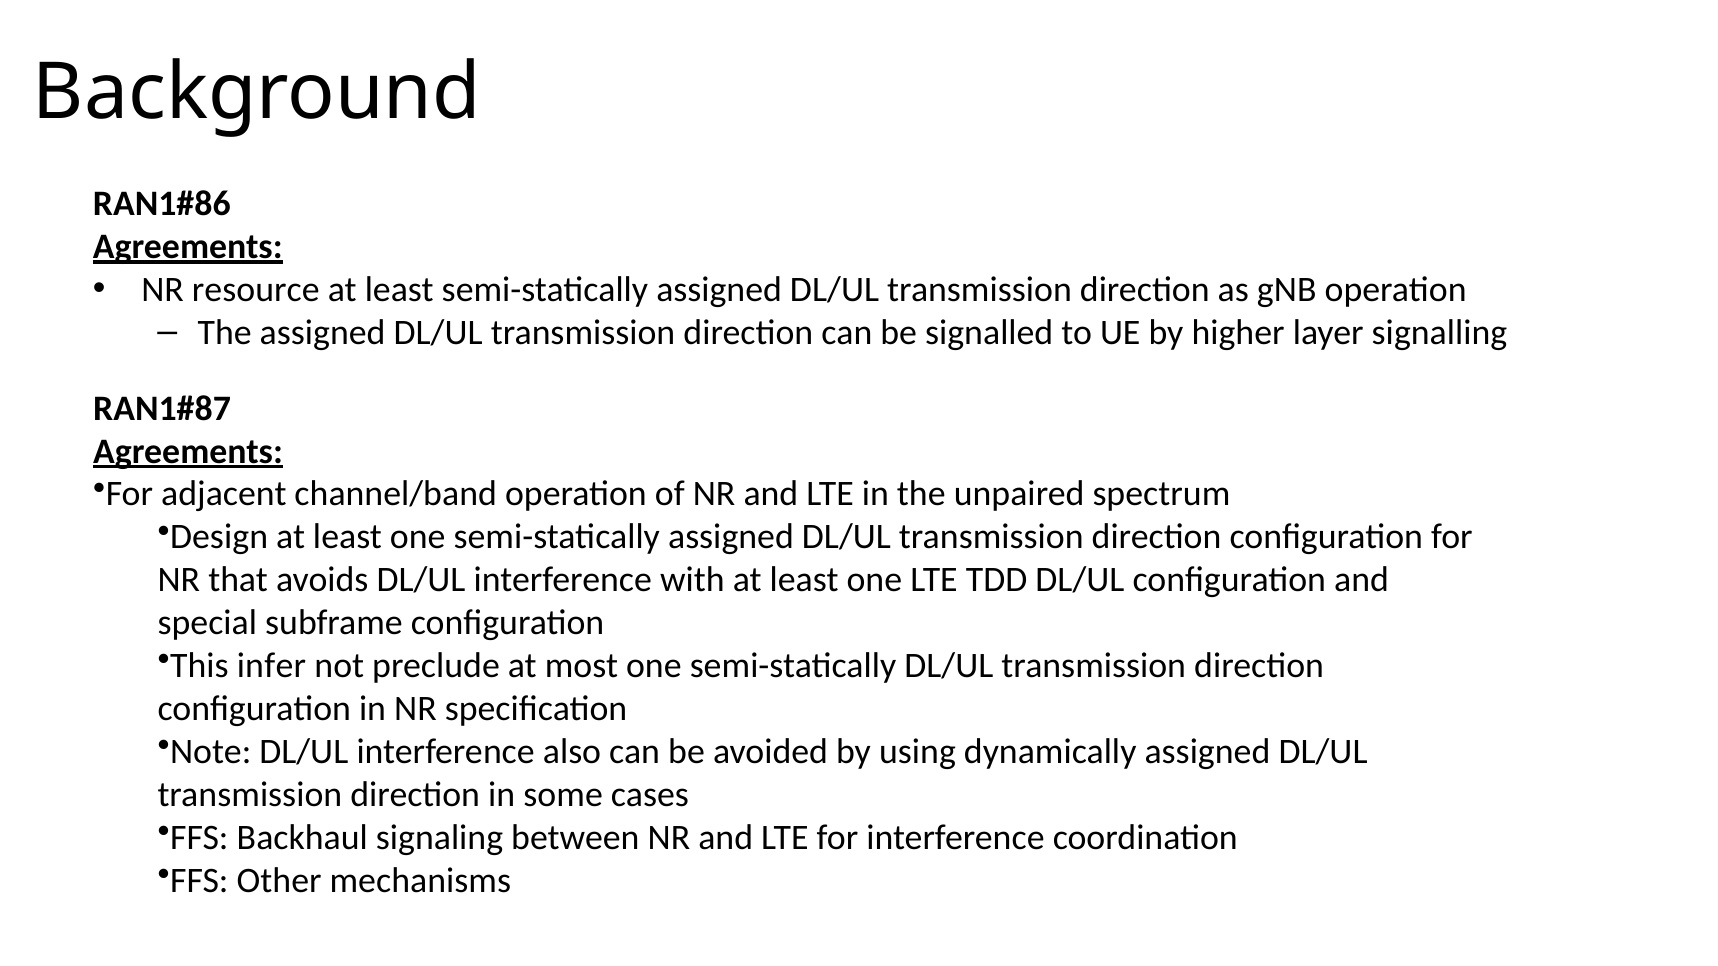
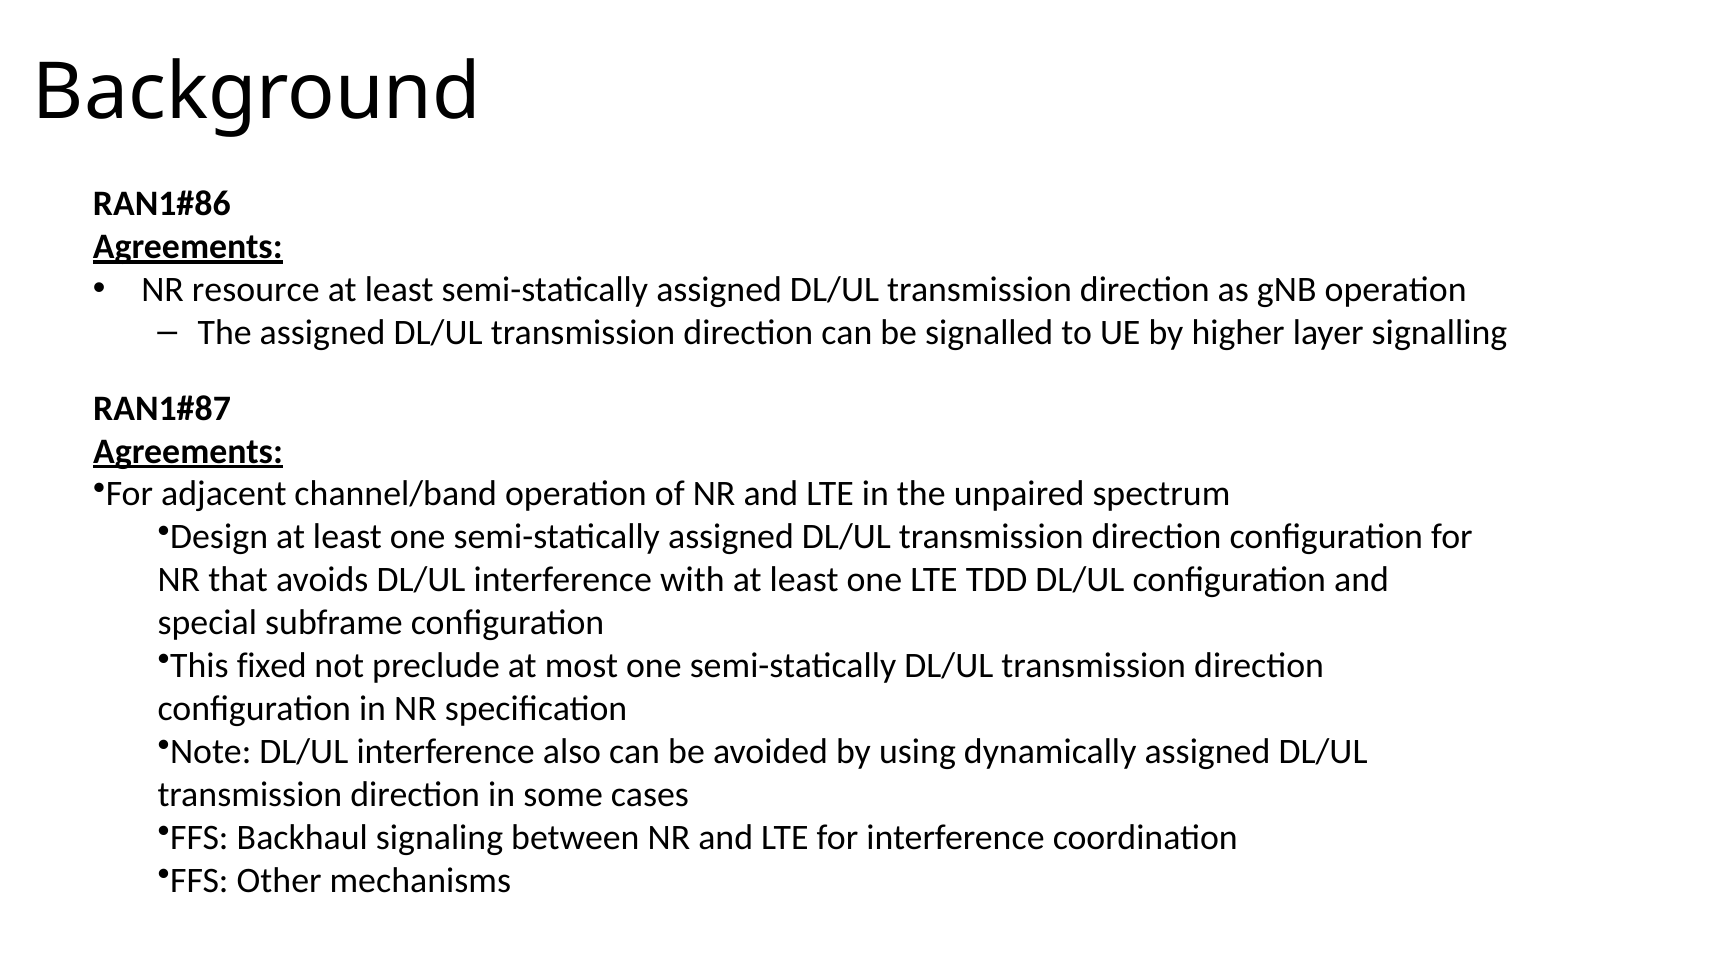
infer: infer -> fixed
